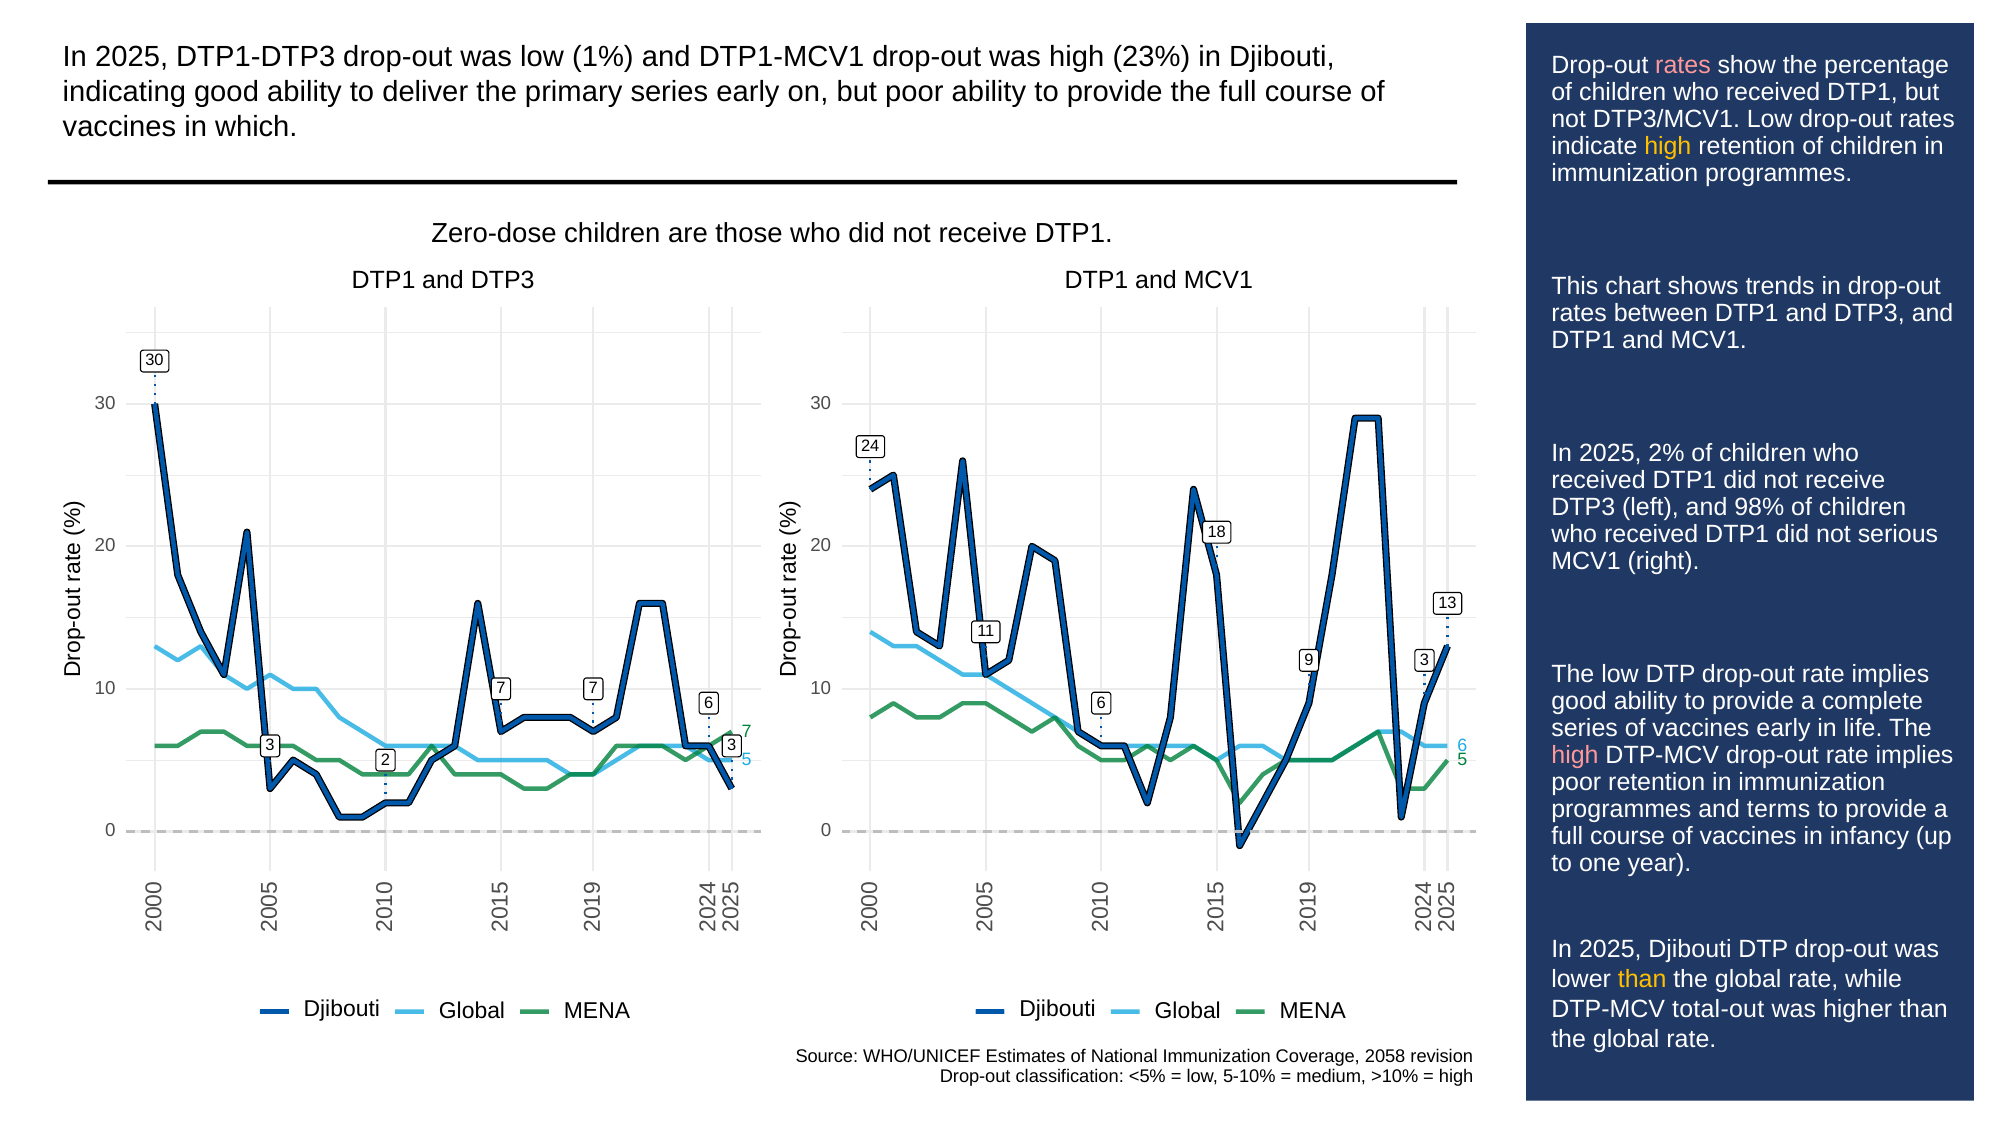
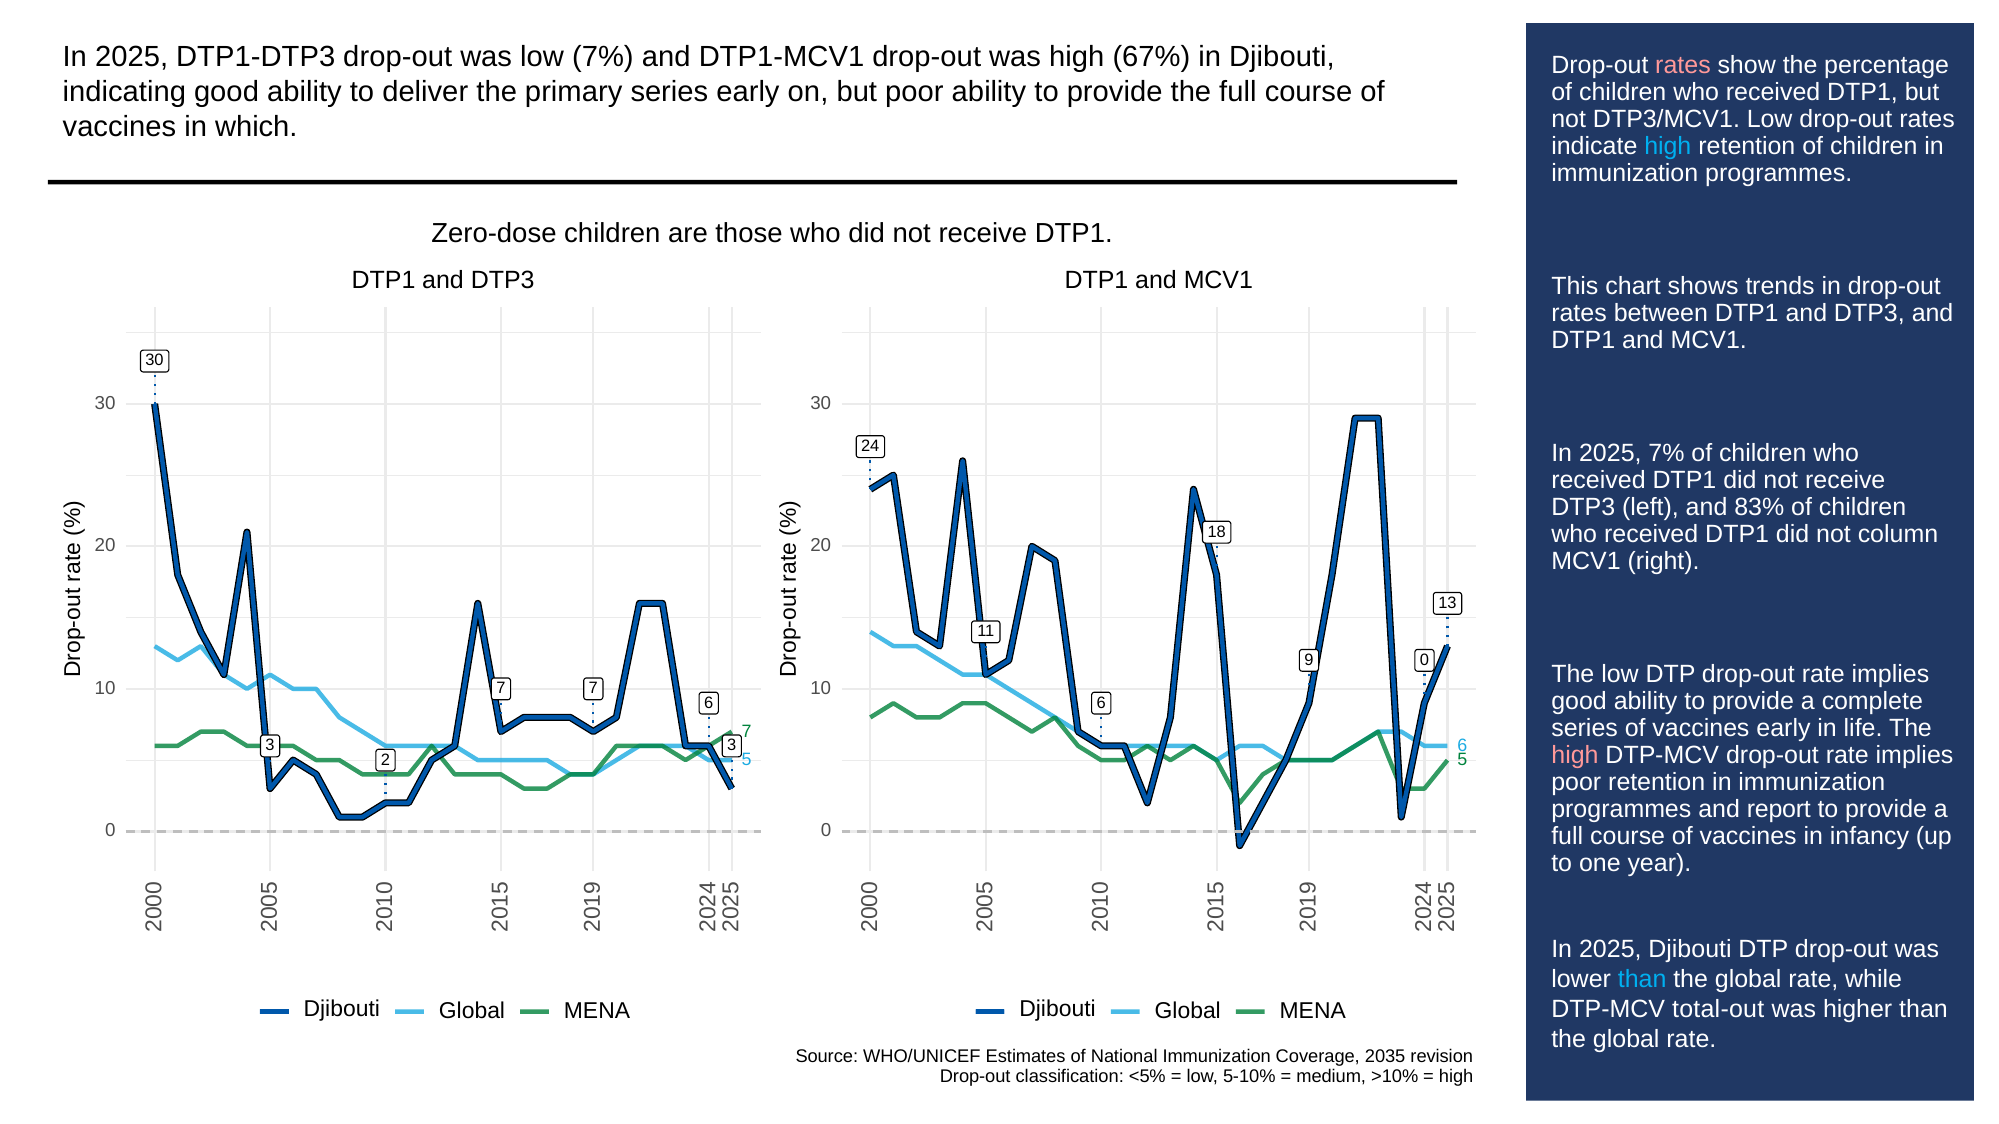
low 1%: 1% -> 7%
23%: 23% -> 67%
high at (1668, 147) colour: yellow -> light blue
2025 2%: 2% -> 7%
98%: 98% -> 83%
serious: serious -> column
9 3: 3 -> 0
terms: terms -> report
than at (1642, 980) colour: yellow -> light blue
2058: 2058 -> 2035
